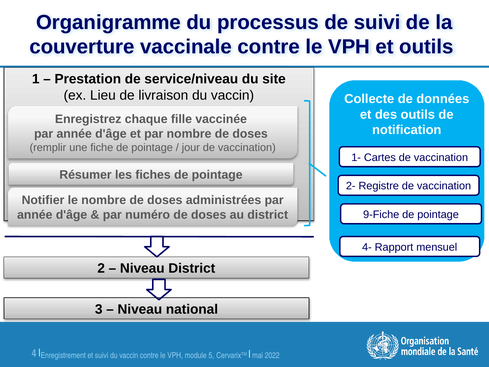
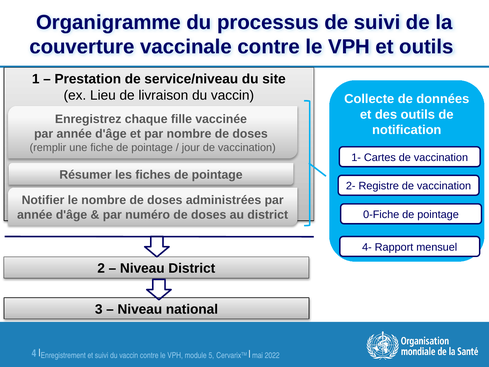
9-Fiche: 9-Fiche -> 0-Fiche
